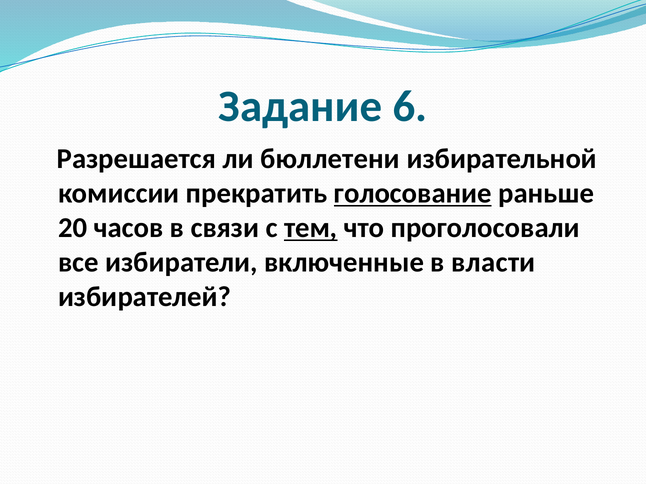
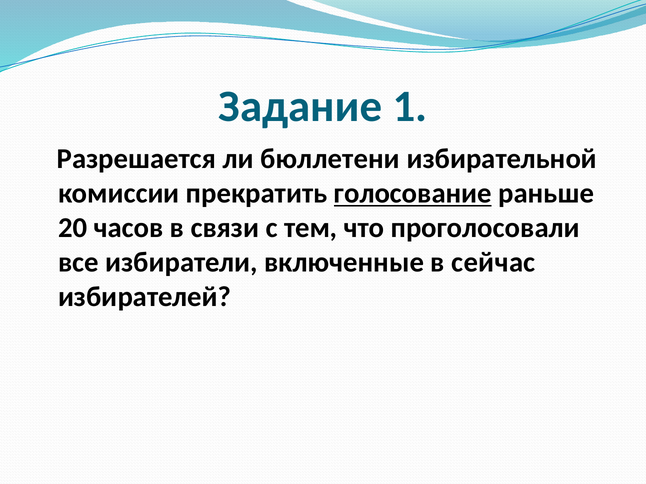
6: 6 -> 1
тем underline: present -> none
власти: власти -> сейчас
